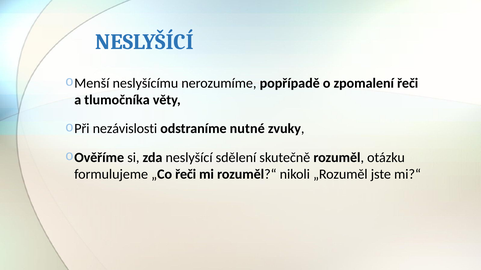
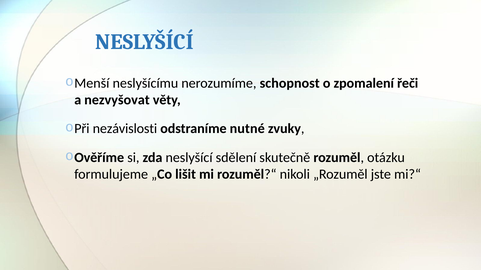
popřípadě: popřípadě -> schopnost
tlumočníka: tlumočníka -> nezvyšovat
„Co řeči: řeči -> lišit
